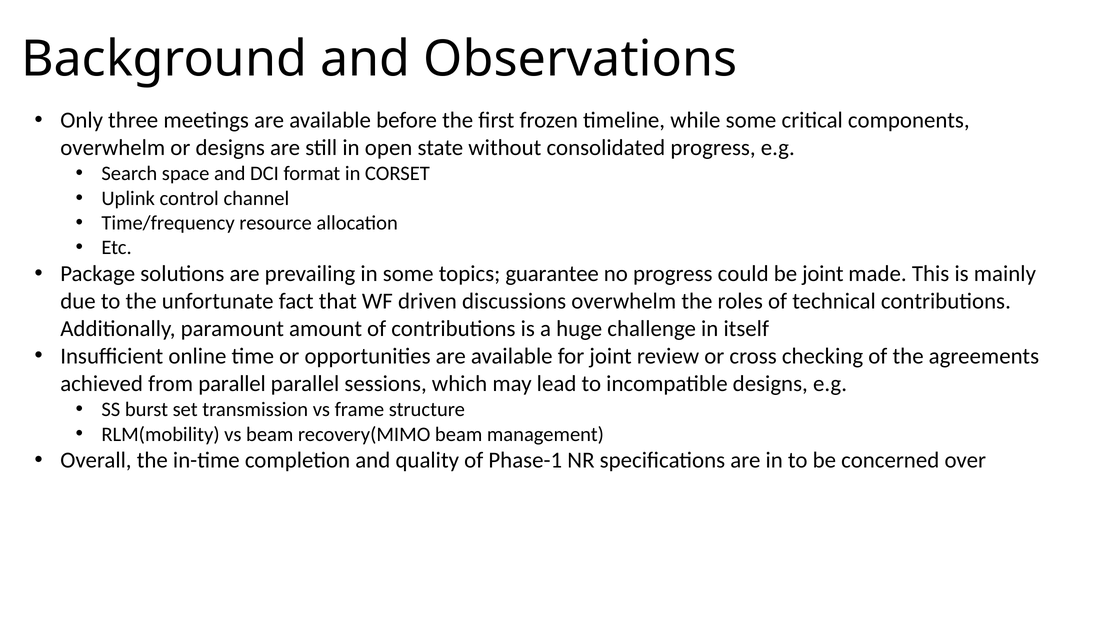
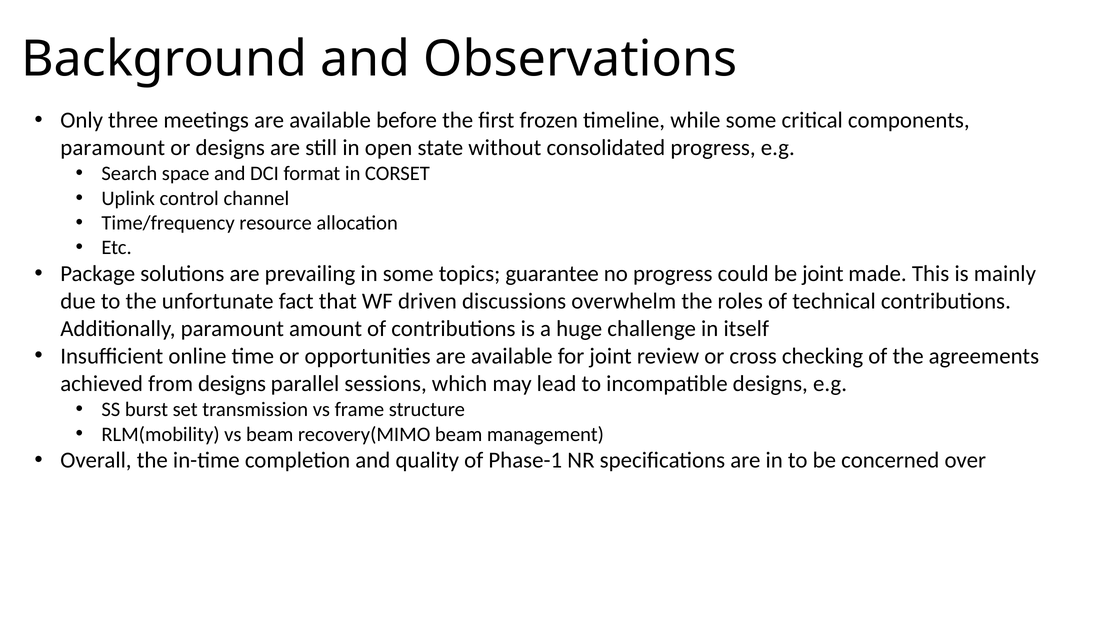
overwhelm at (113, 148): overwhelm -> paramount
from parallel: parallel -> designs
